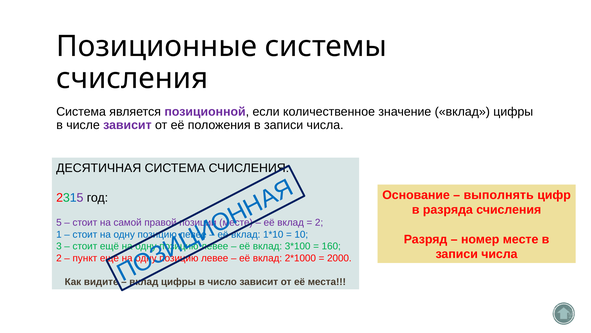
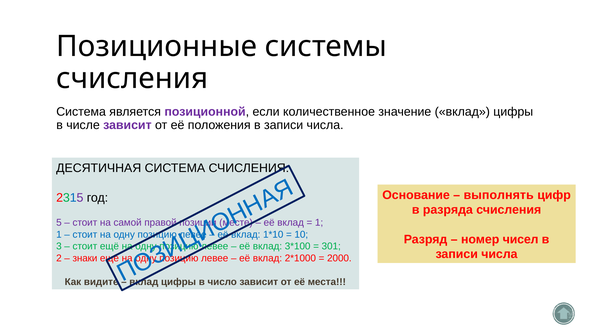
2 at (319, 222): 2 -> 1
номер месте: месте -> чисел
160: 160 -> 301
пункт: пункт -> знаки
